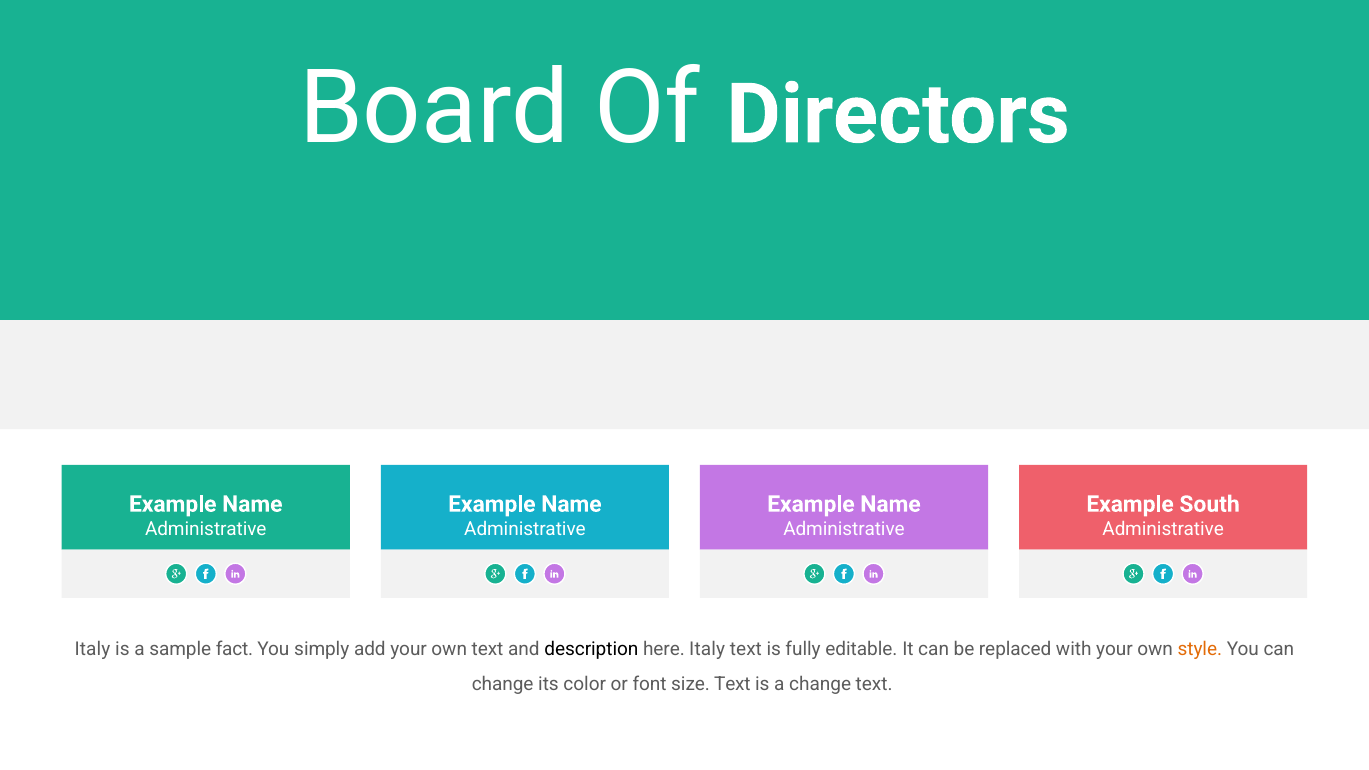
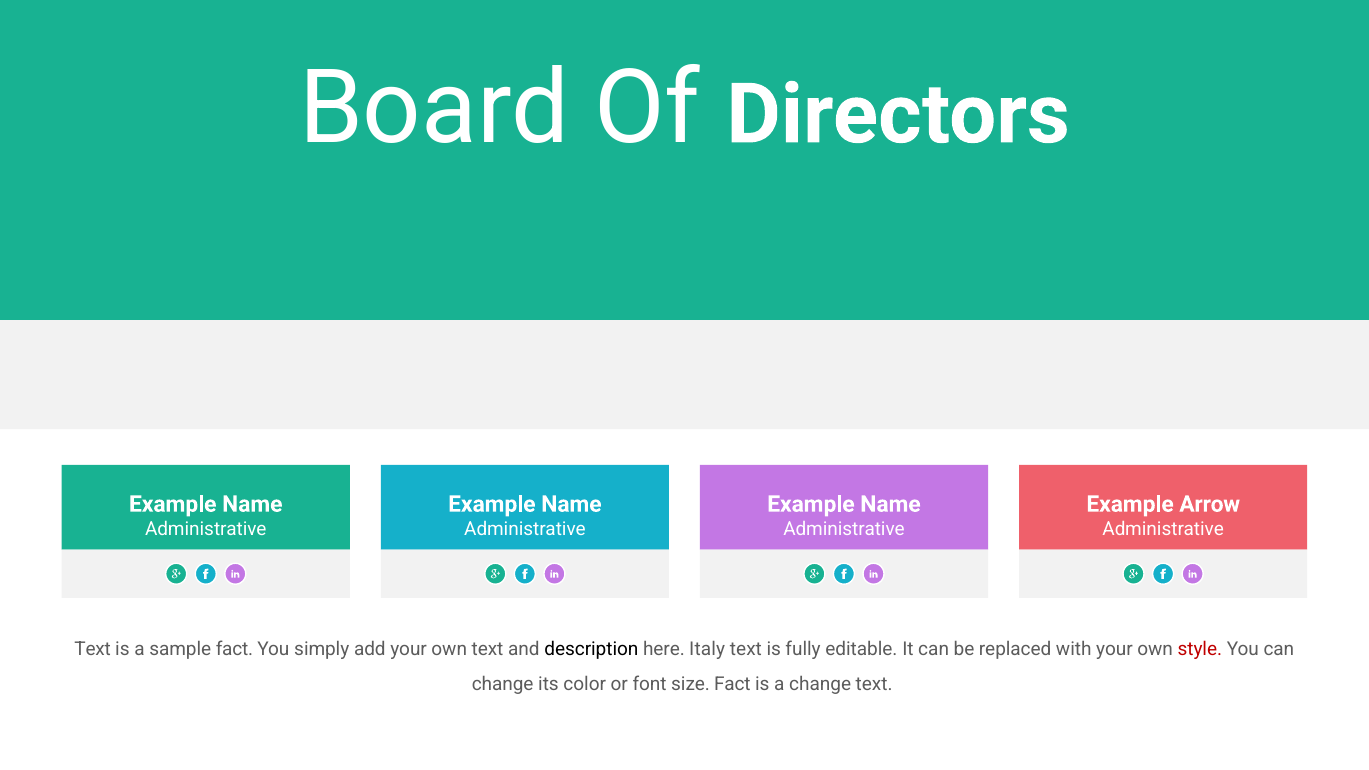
South: South -> Arrow
Italy at (93, 650): Italy -> Text
style colour: orange -> red
size Text: Text -> Fact
